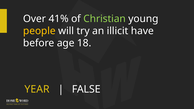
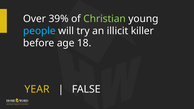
41%: 41% -> 39%
people colour: yellow -> light blue
have: have -> killer
